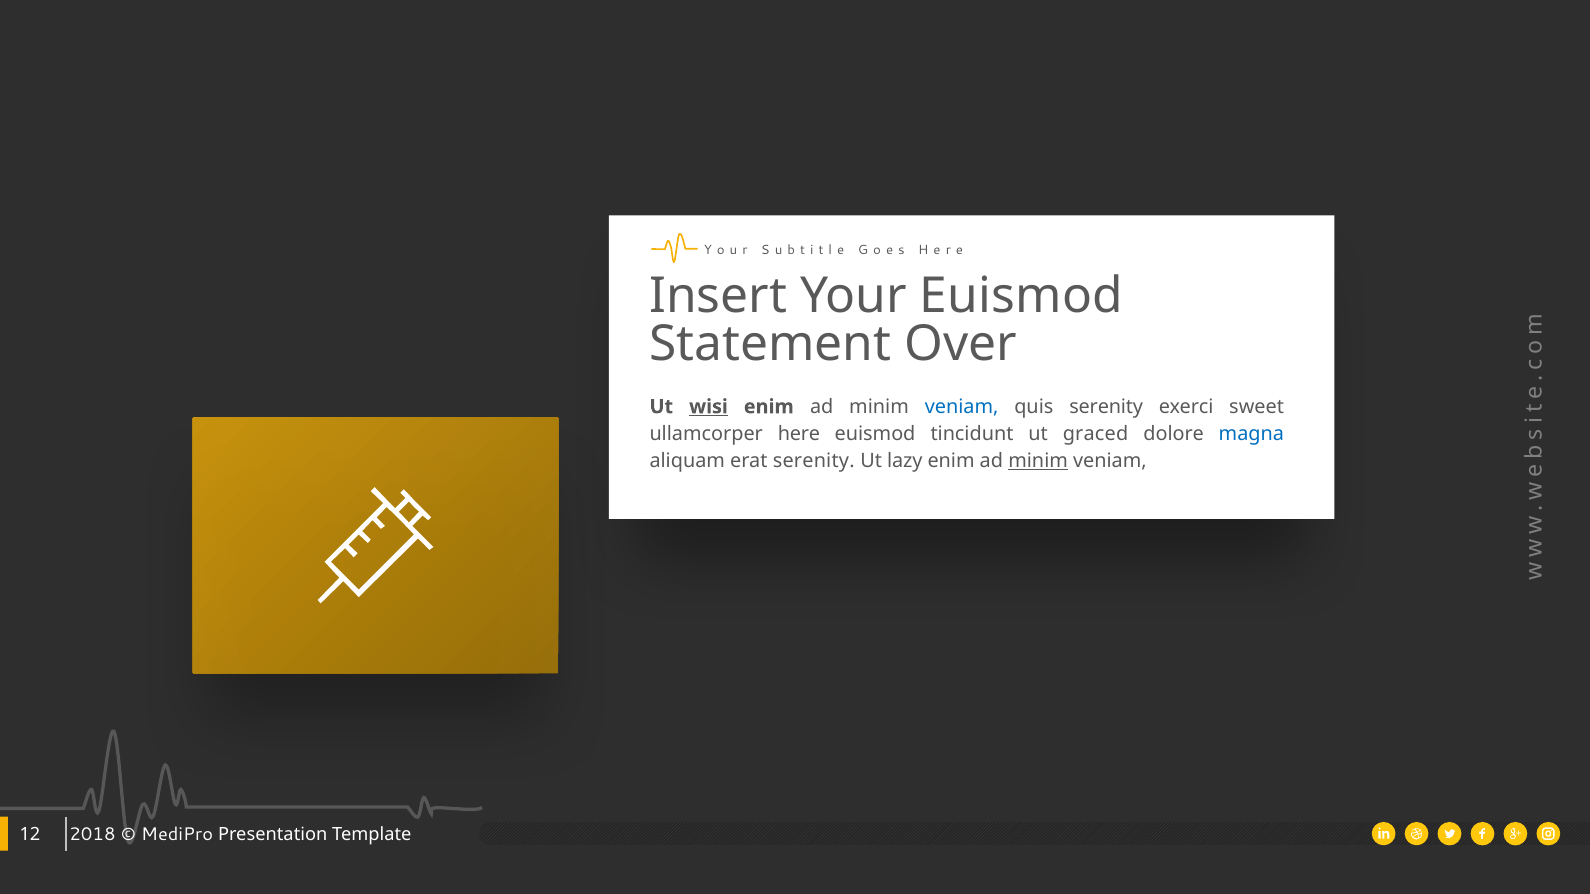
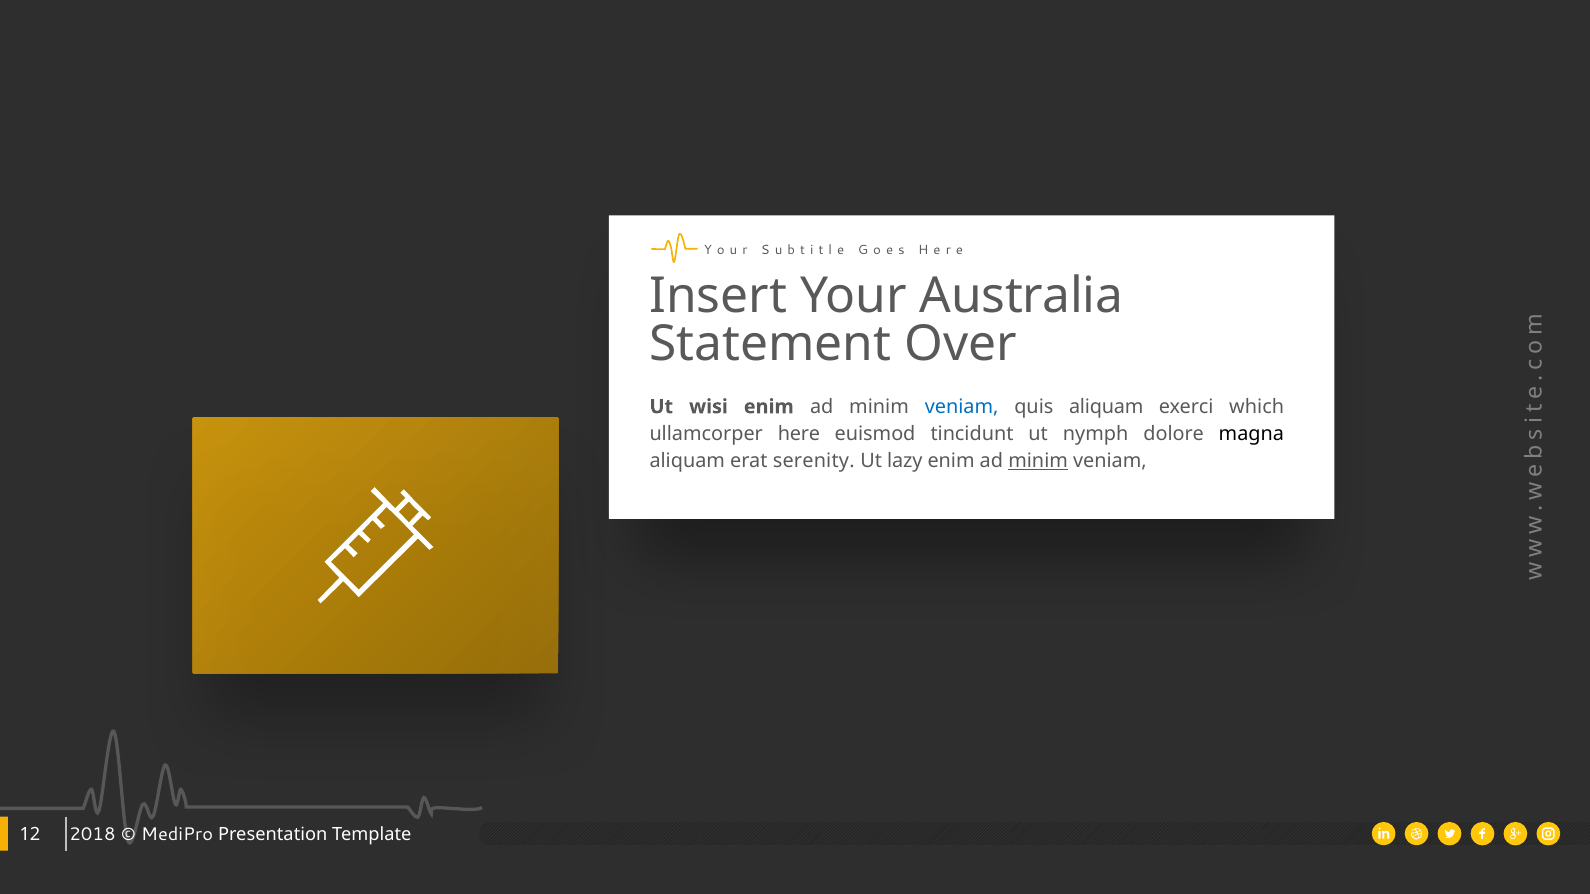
Your Euismod: Euismod -> Australia
wisi underline: present -> none
quis serenity: serenity -> aliquam
sweet: sweet -> which
graced: graced -> nymph
magna colour: blue -> black
